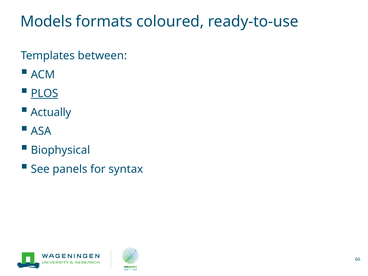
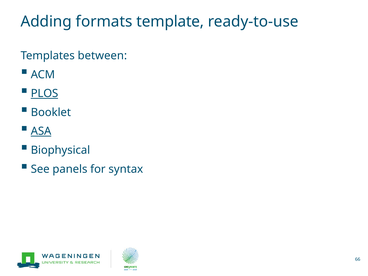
Models: Models -> Adding
coloured: coloured -> template
Actually: Actually -> Booklet
ASA underline: none -> present
